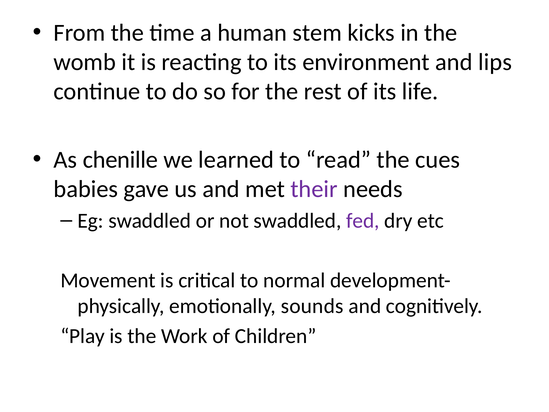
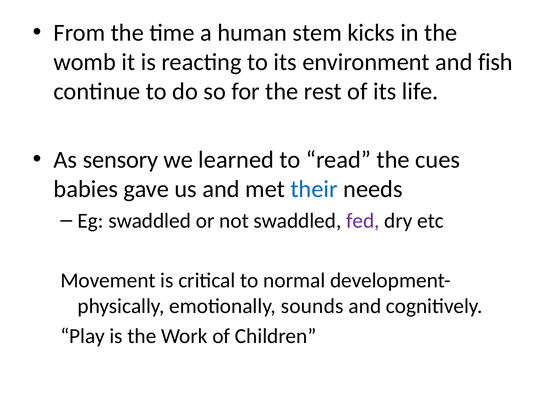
lips: lips -> fish
chenille: chenille -> sensory
their colour: purple -> blue
